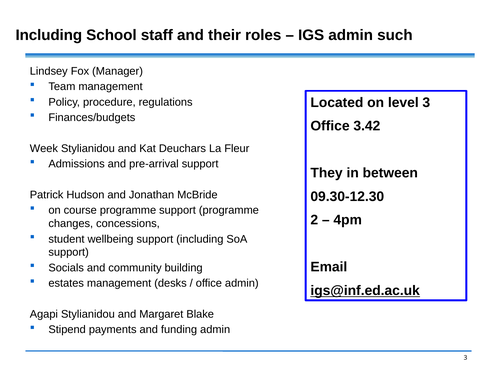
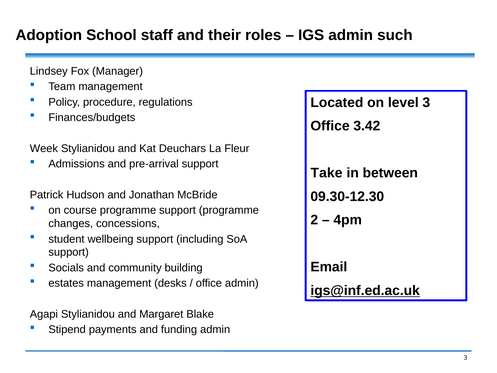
Including at (49, 35): Including -> Adoption
They: They -> Take
